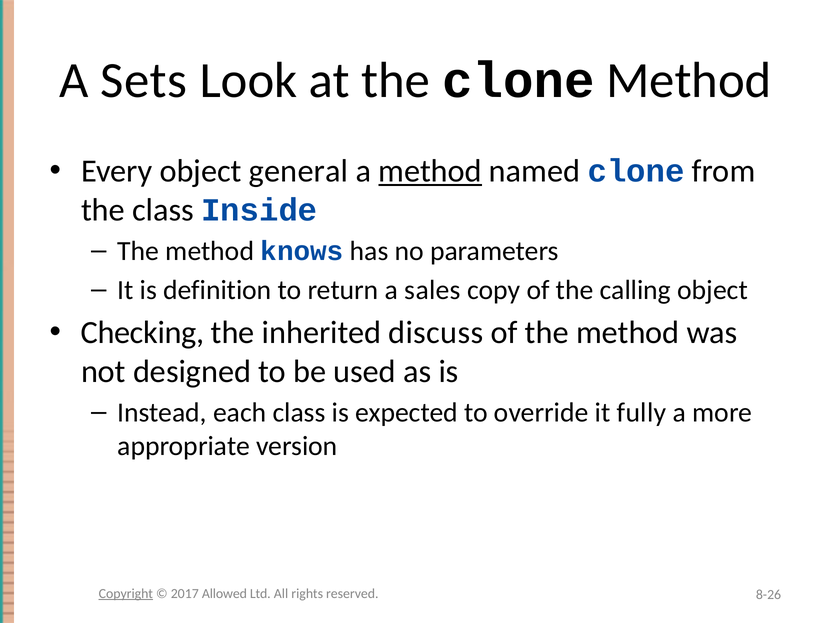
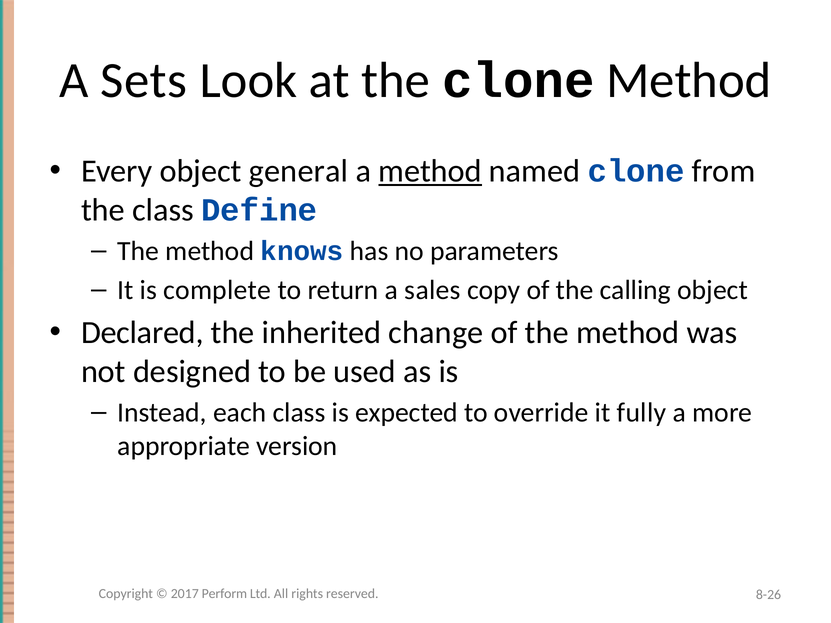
Inside: Inside -> Define
definition: definition -> complete
Checking: Checking -> Declared
discuss: discuss -> change
Copyright underline: present -> none
Allowed: Allowed -> Perform
